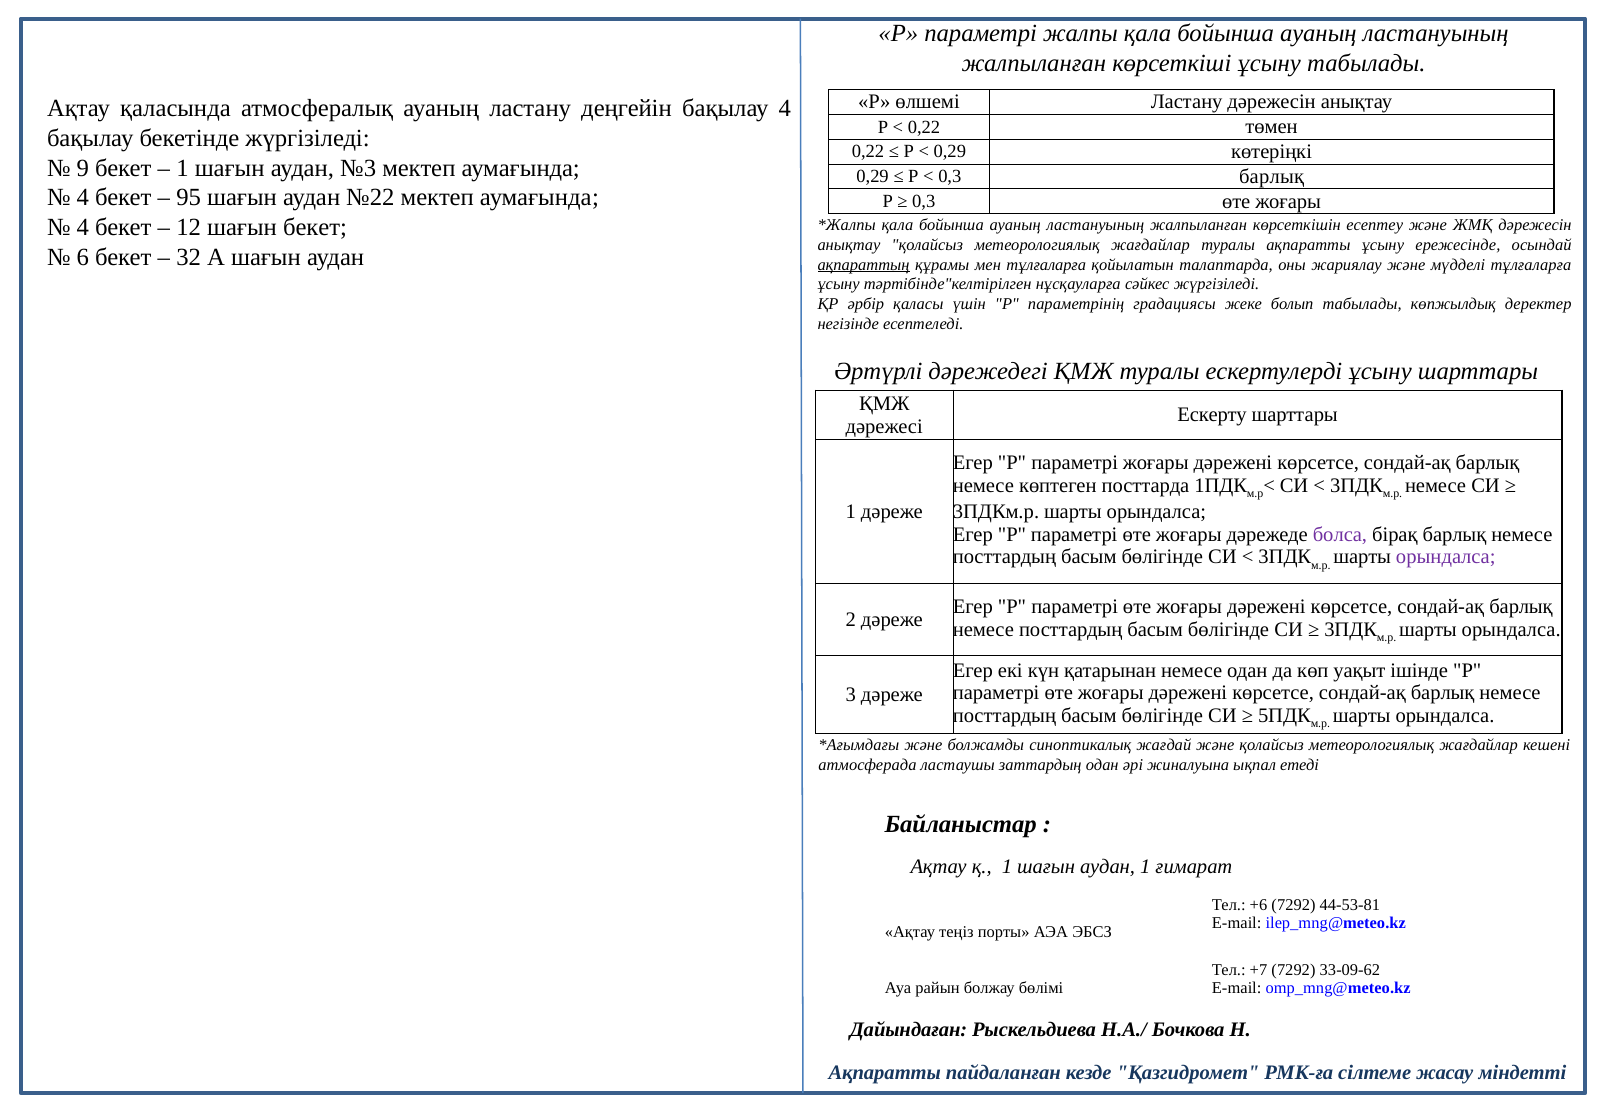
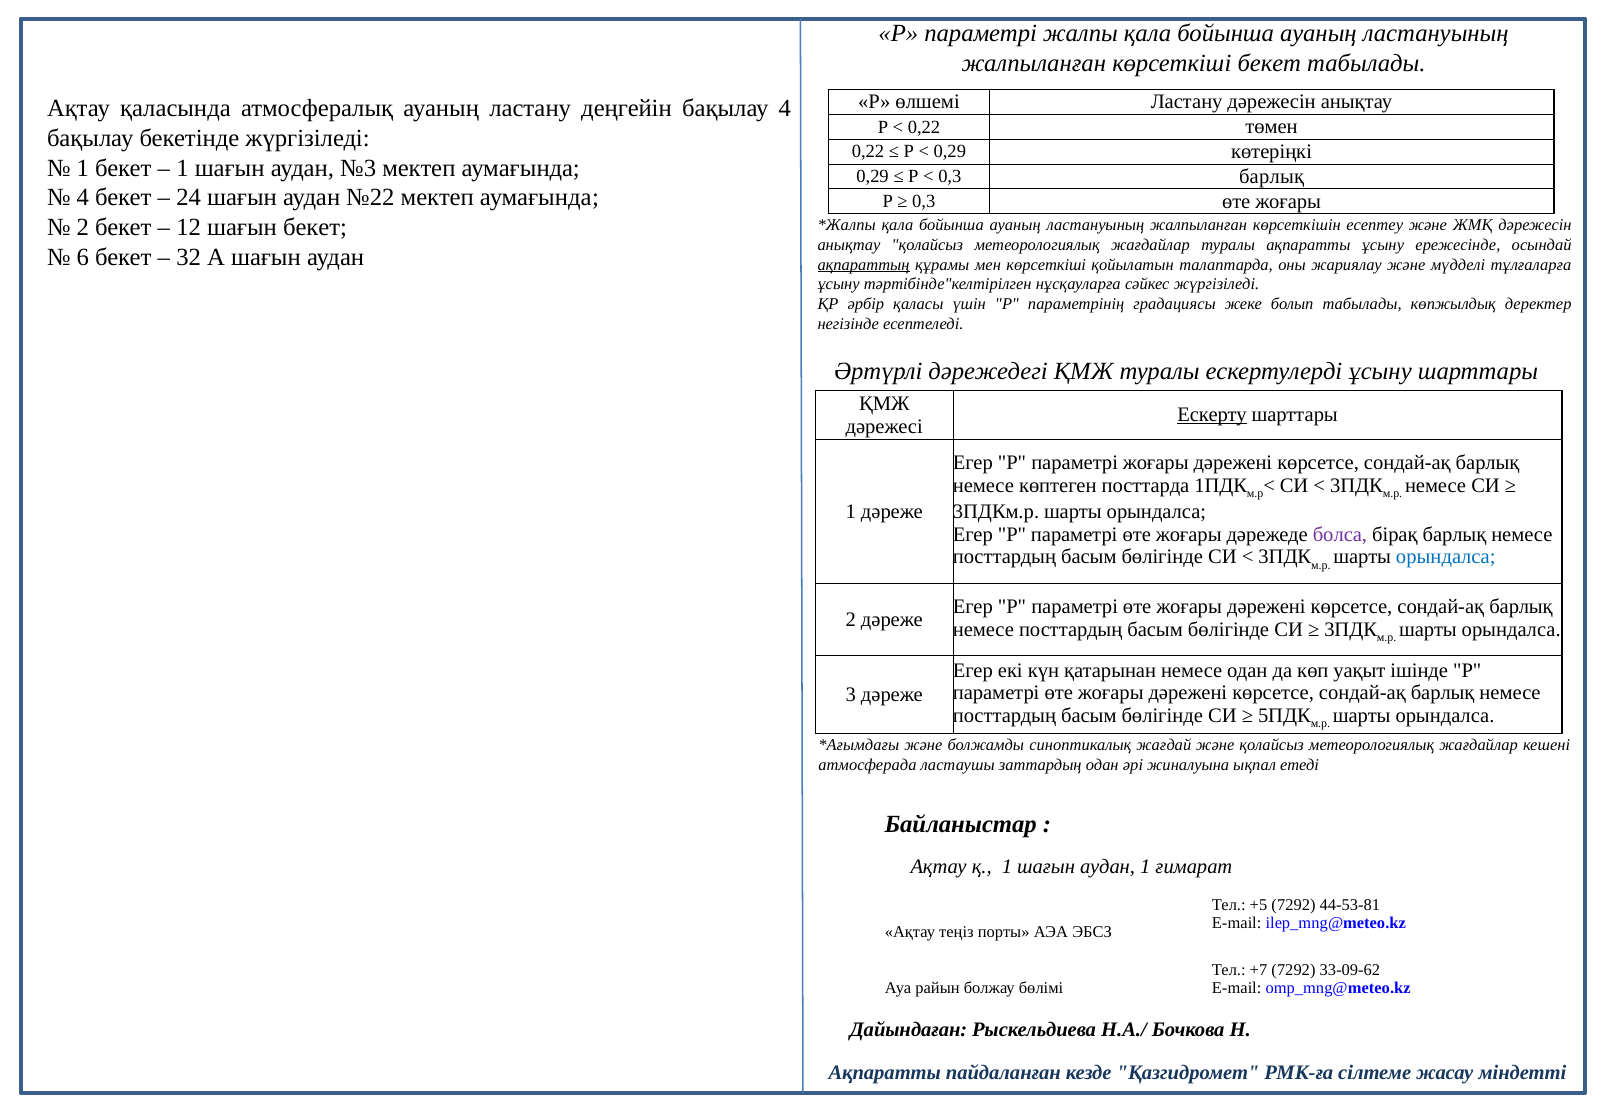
көрсеткіші ұсыну: ұсыну -> бекет
9 at (83, 168): 9 -> 1
95: 95 -> 24
4 at (83, 227): 4 -> 2
мен тұлғаларға: тұлғаларға -> көрсеткіші
Ескерту underline: none -> present
орындалса at (1446, 557) colour: purple -> blue
+6: +6 -> +5
